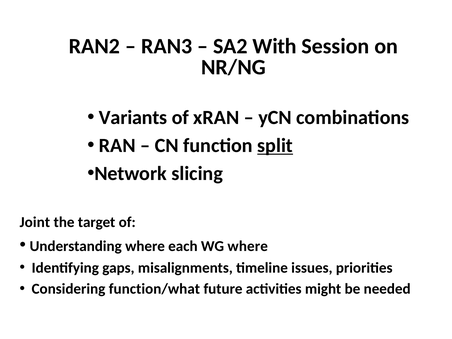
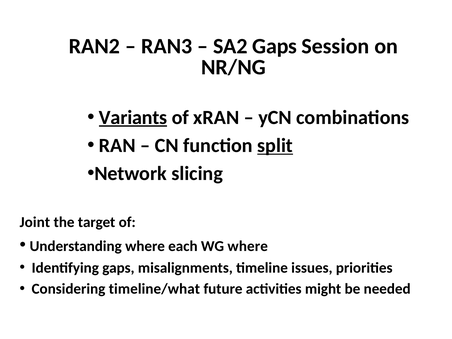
SA2 With: With -> Gaps
Variants underline: none -> present
function/what: function/what -> timeline/what
